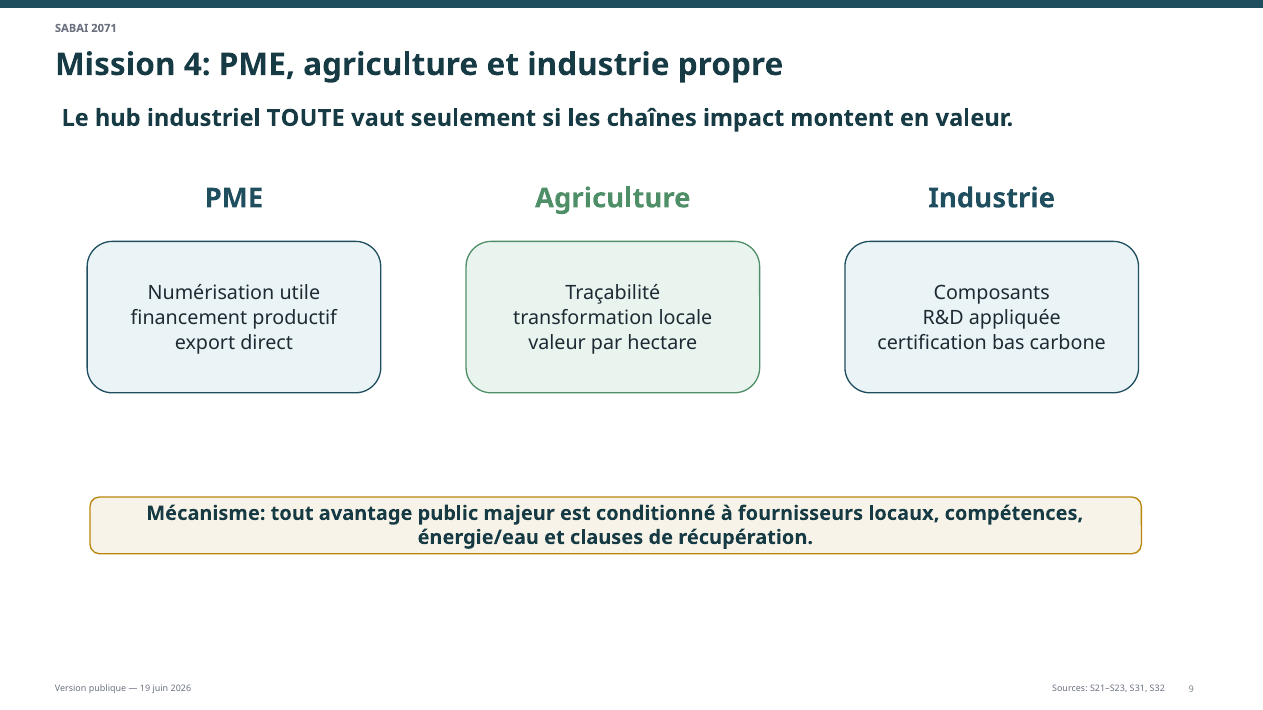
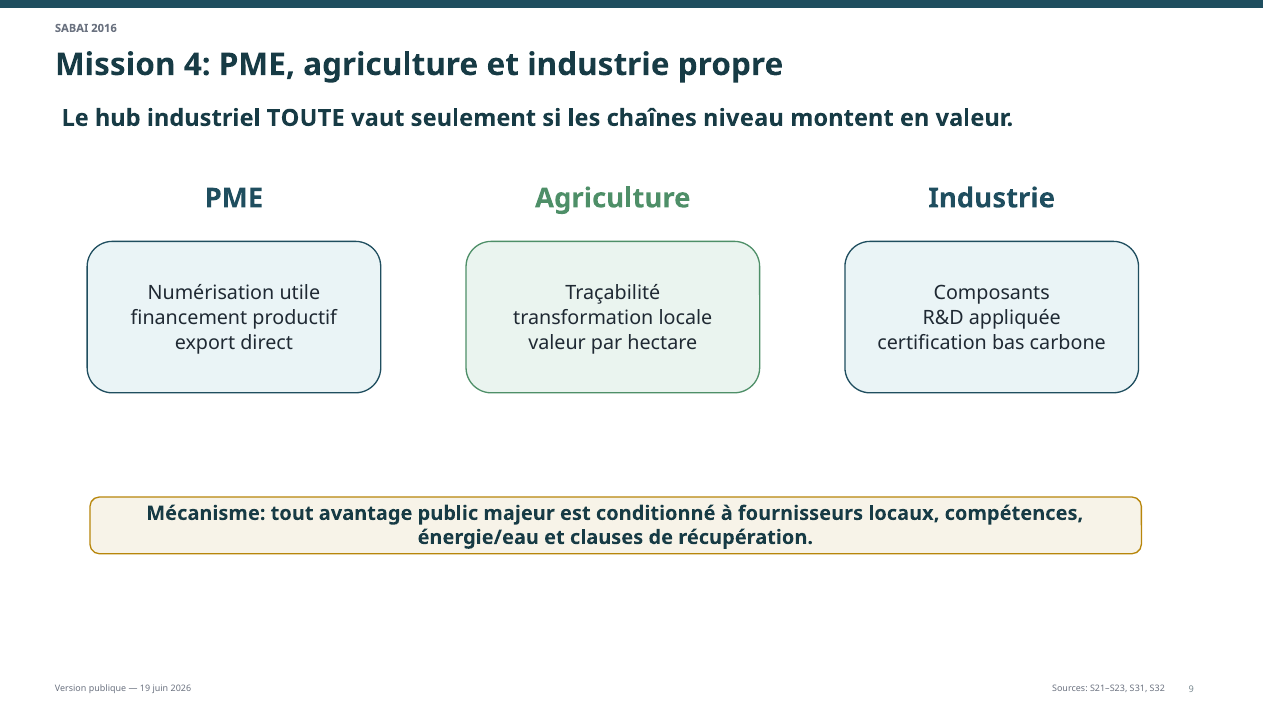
2071: 2071 -> 2016
impact: impact -> niveau
